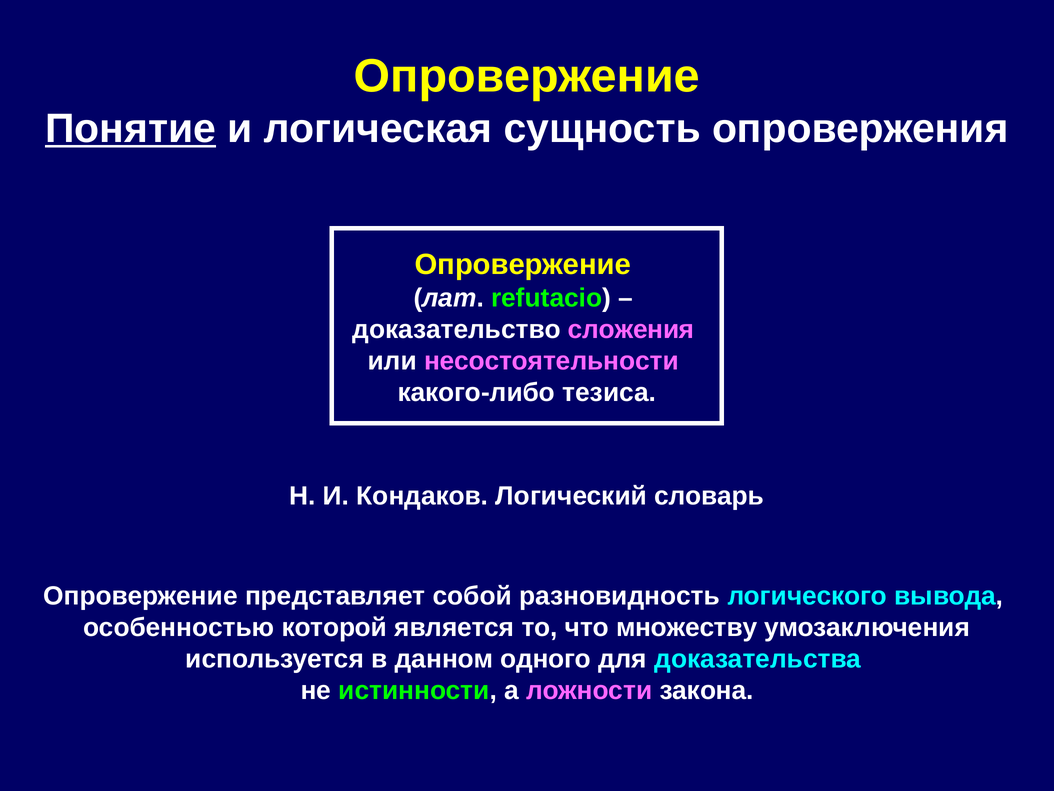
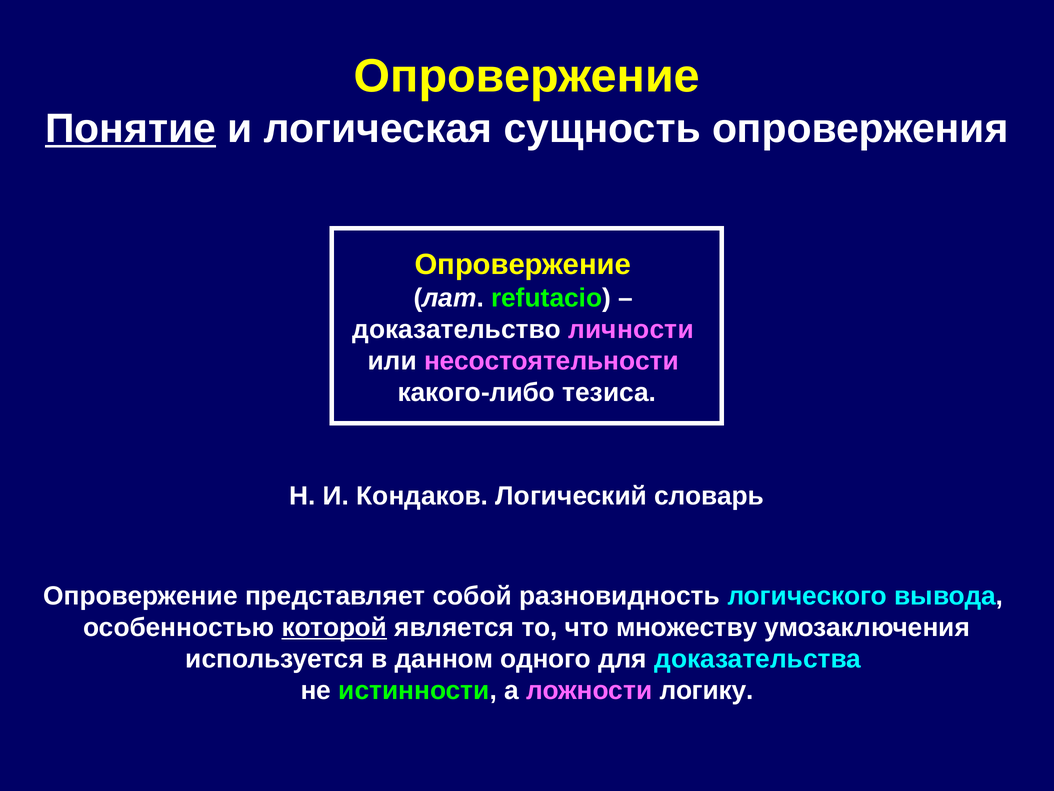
сложения: сложения -> личности
которой underline: none -> present
закона: закона -> логику
